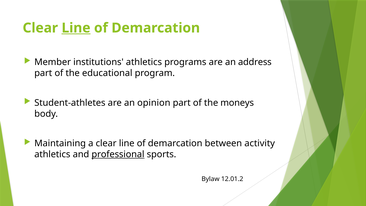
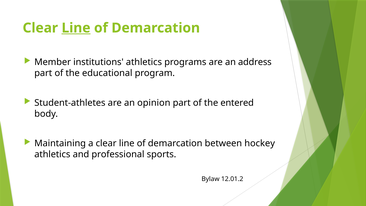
moneys: moneys -> entered
activity: activity -> hockey
professional underline: present -> none
